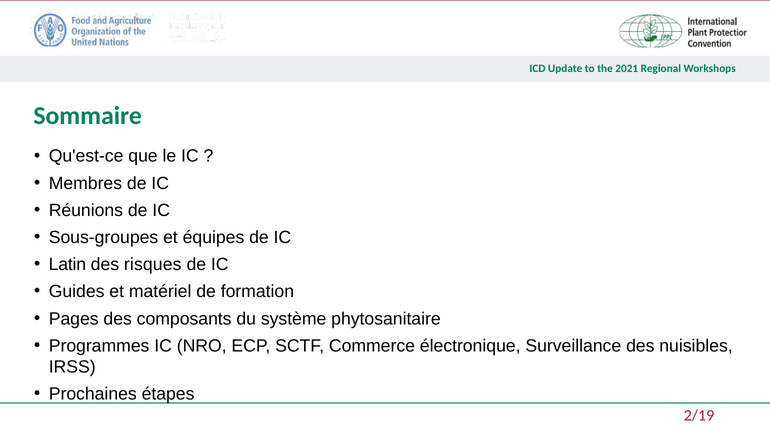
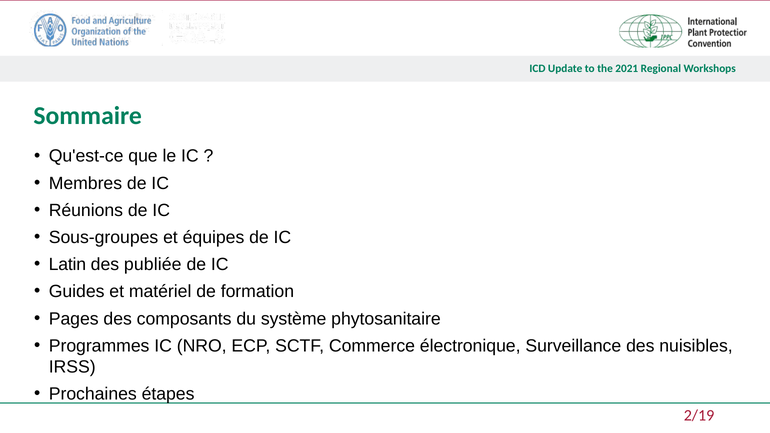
risques: risques -> publiée
